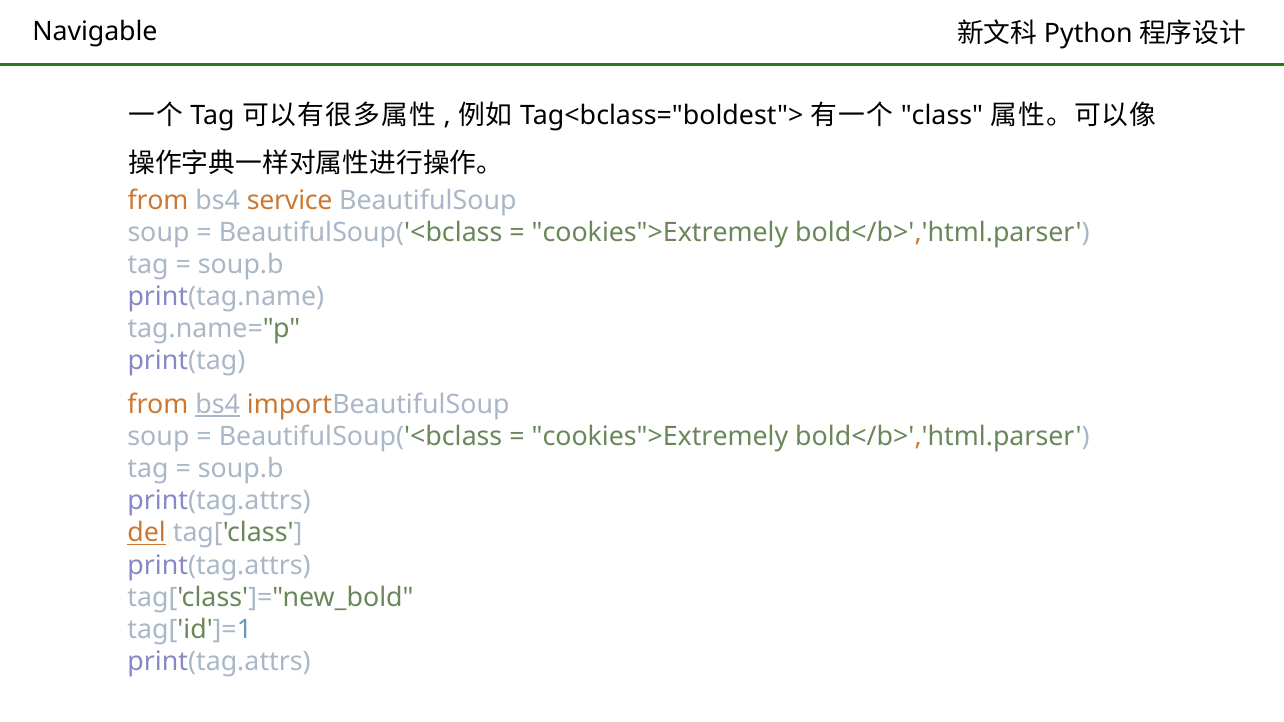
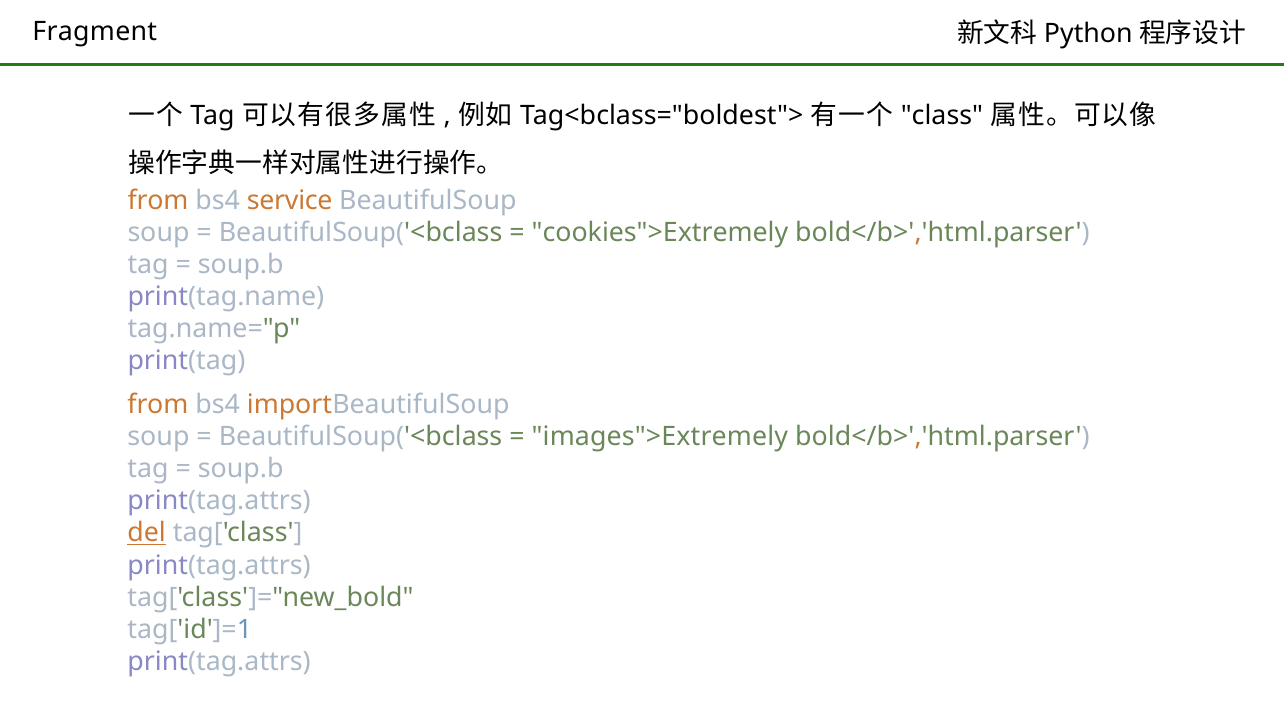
Navigable: Navigable -> Fragment
bs4 at (218, 405) underline: present -> none
cookies">Extremely at (660, 437): cookies">Extremely -> images">Extremely
